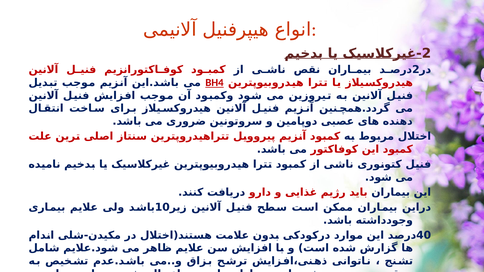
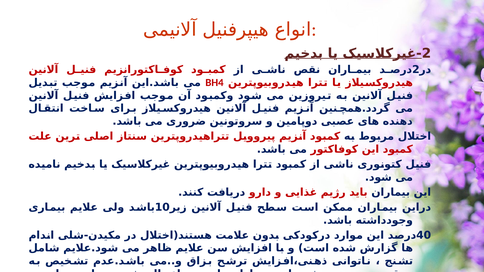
BH4 underline: present -> none
